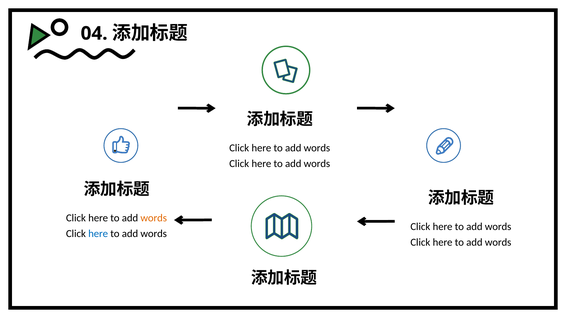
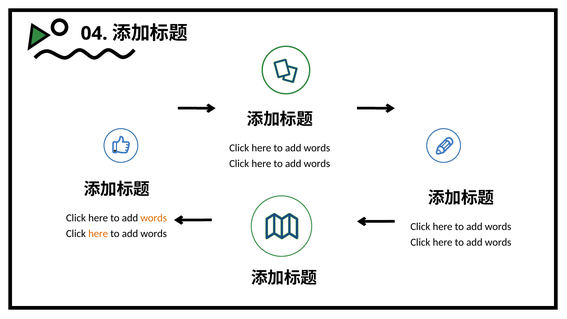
here at (98, 234) colour: blue -> orange
